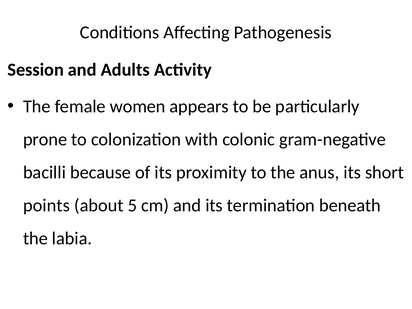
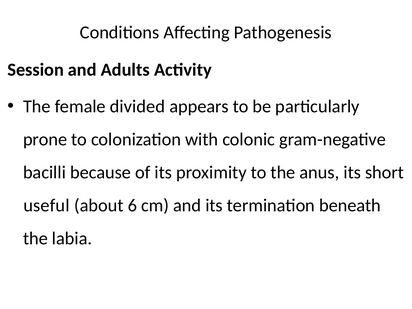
women: women -> divided
points: points -> useful
5: 5 -> 6
